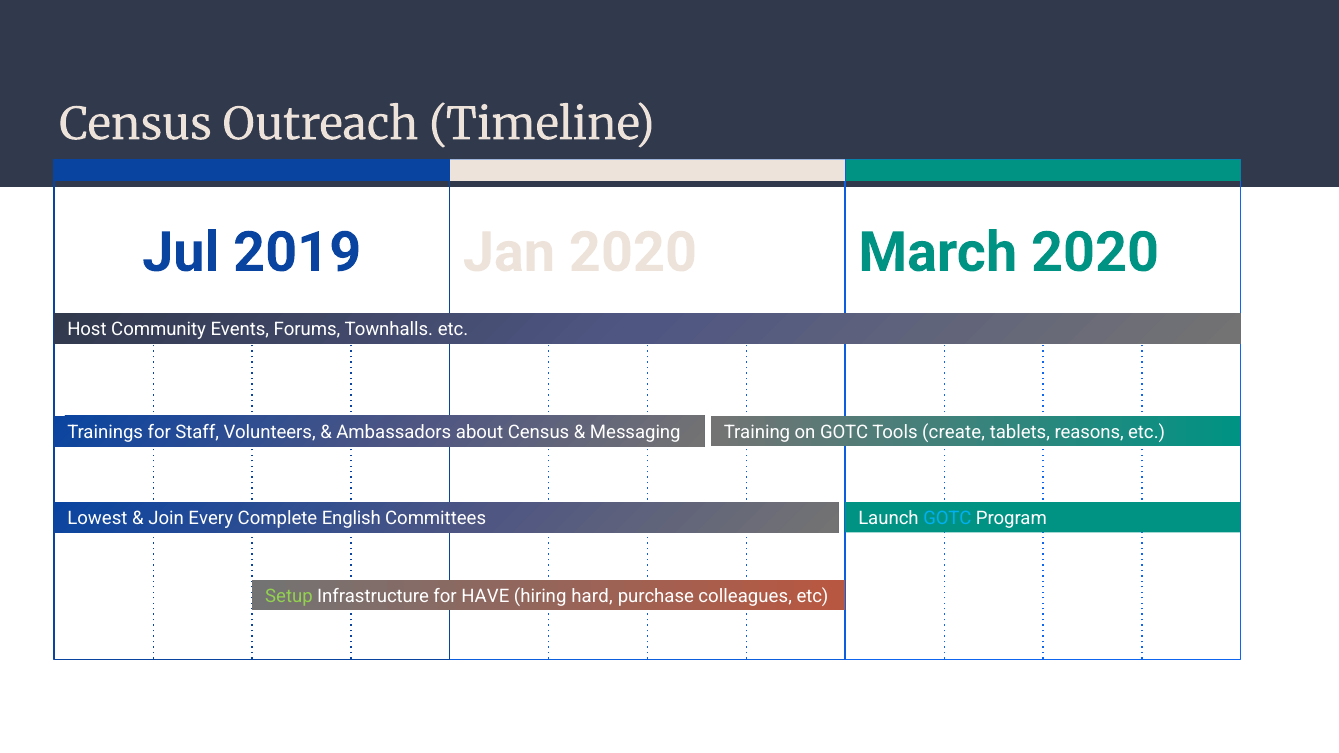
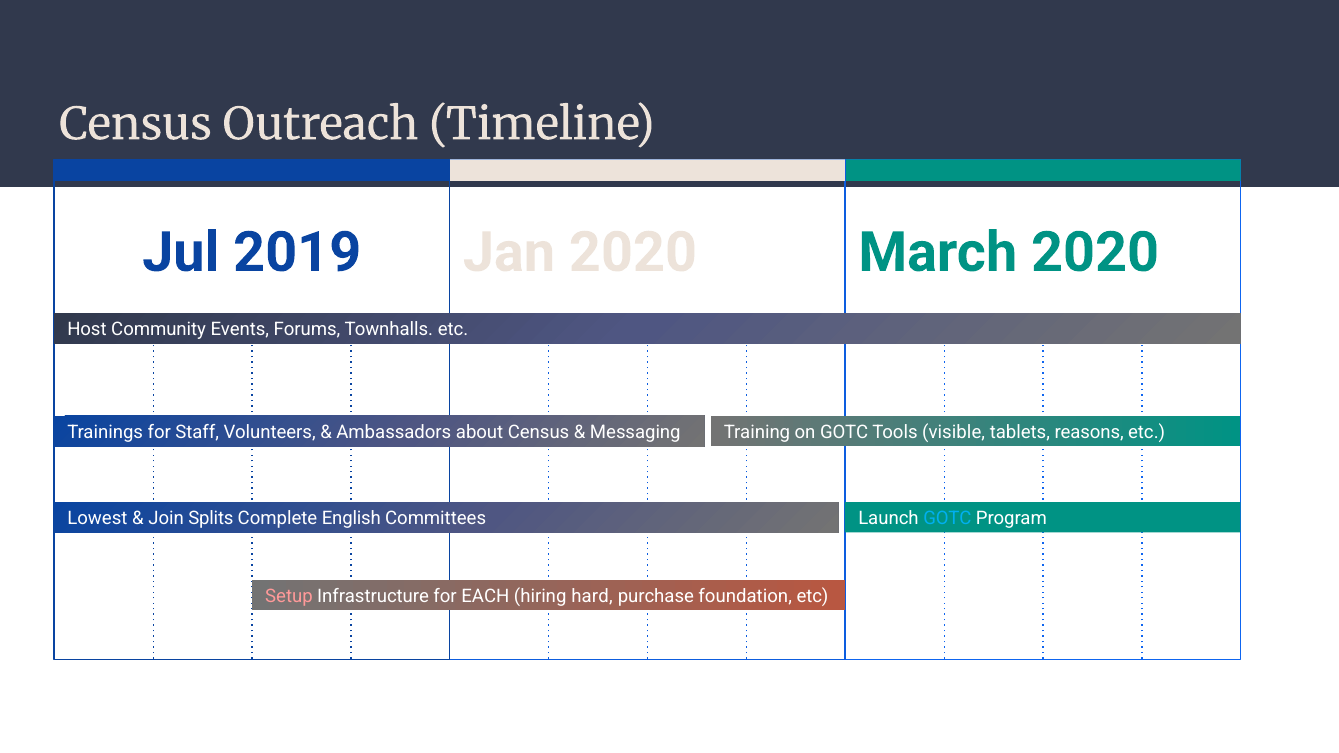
create: create -> visible
Every: Every -> Splits
Setup colour: light green -> pink
HAVE: HAVE -> EACH
colleagues: colleagues -> foundation
